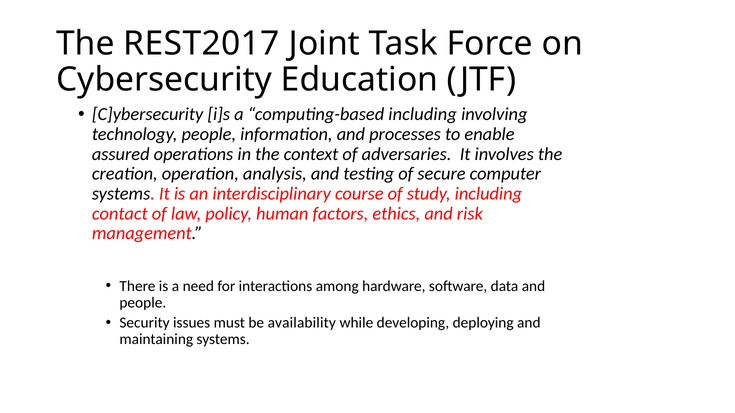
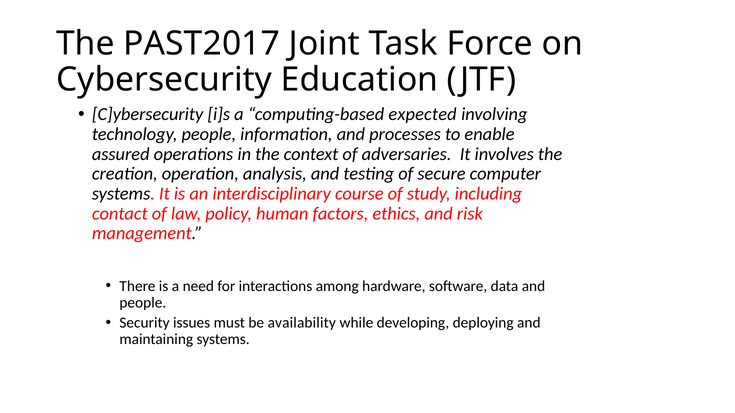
REST2017: REST2017 -> PAST2017
computing-based including: including -> expected
